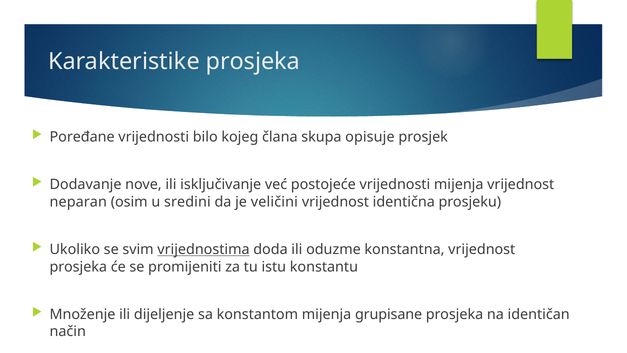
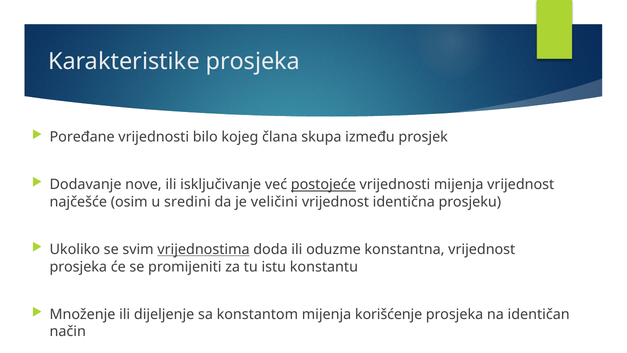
opisuje: opisuje -> između
postojeće underline: none -> present
neparan: neparan -> najčešće
grupisane: grupisane -> korišćenje
